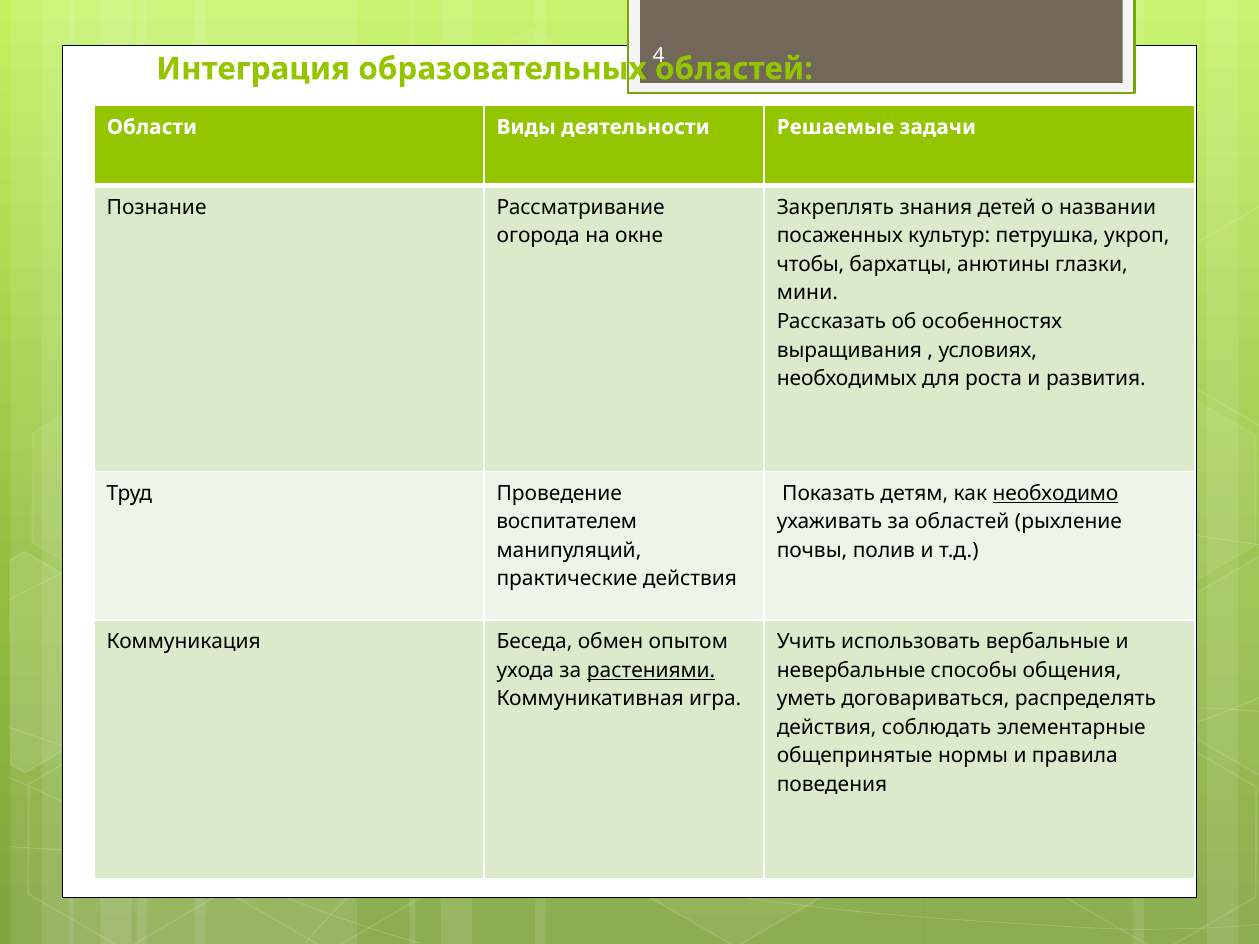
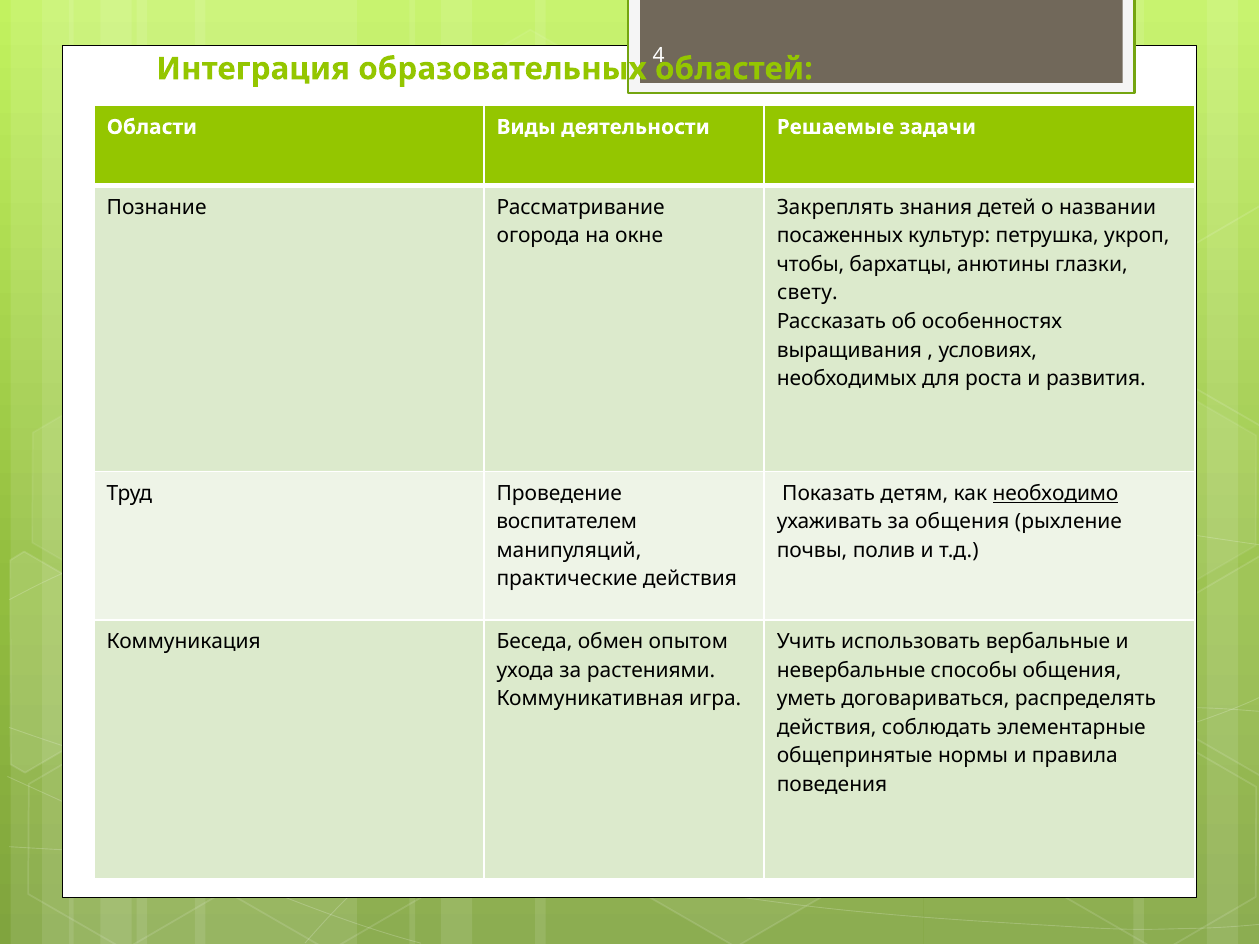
мини: мини -> свету
за областей: областей -> общения
растениями underline: present -> none
